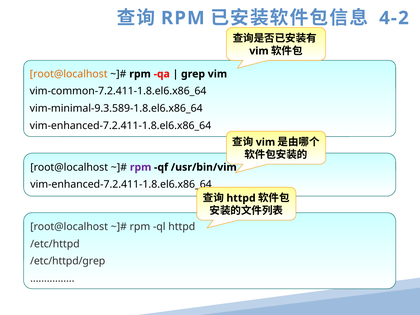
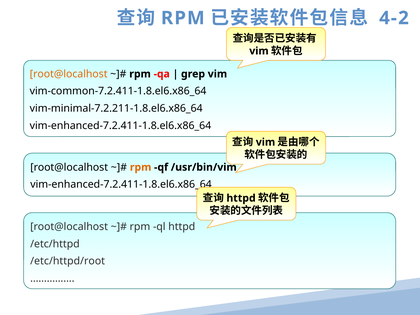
vim-minimal-9.3.589-1.8.el6.x86_64: vim-minimal-9.3.589-1.8.el6.x86_64 -> vim-minimal-7.2.211-1.8.el6.x86_64
rpm at (141, 167) colour: purple -> orange
/etc/httpd/grep: /etc/httpd/grep -> /etc/httpd/root
